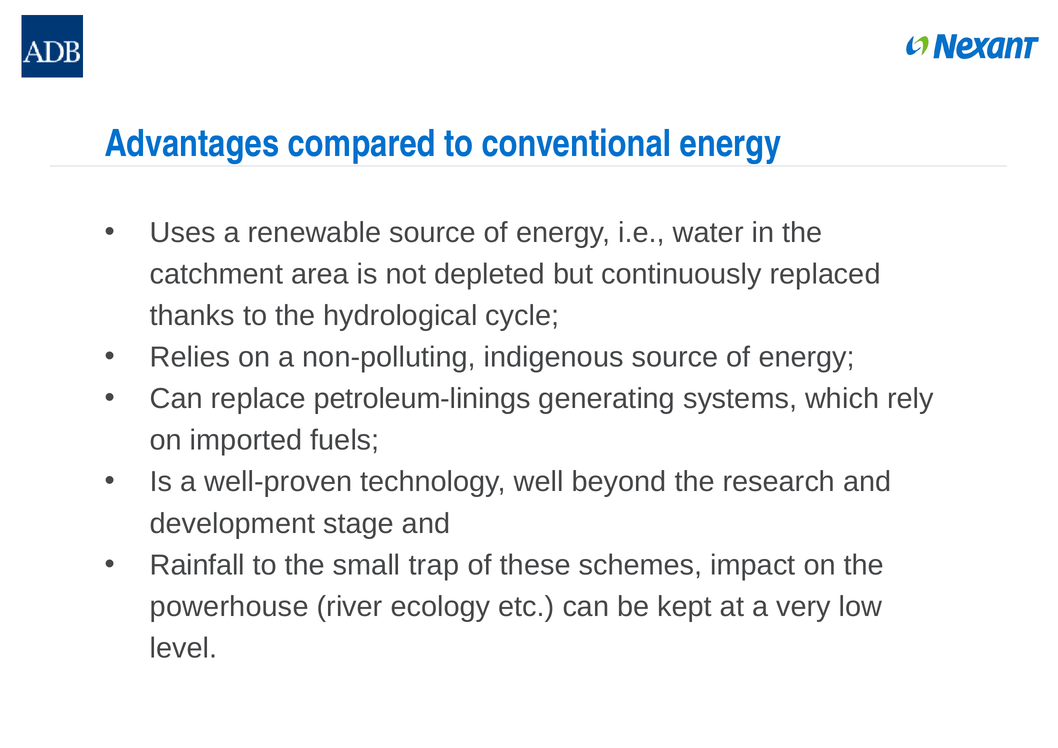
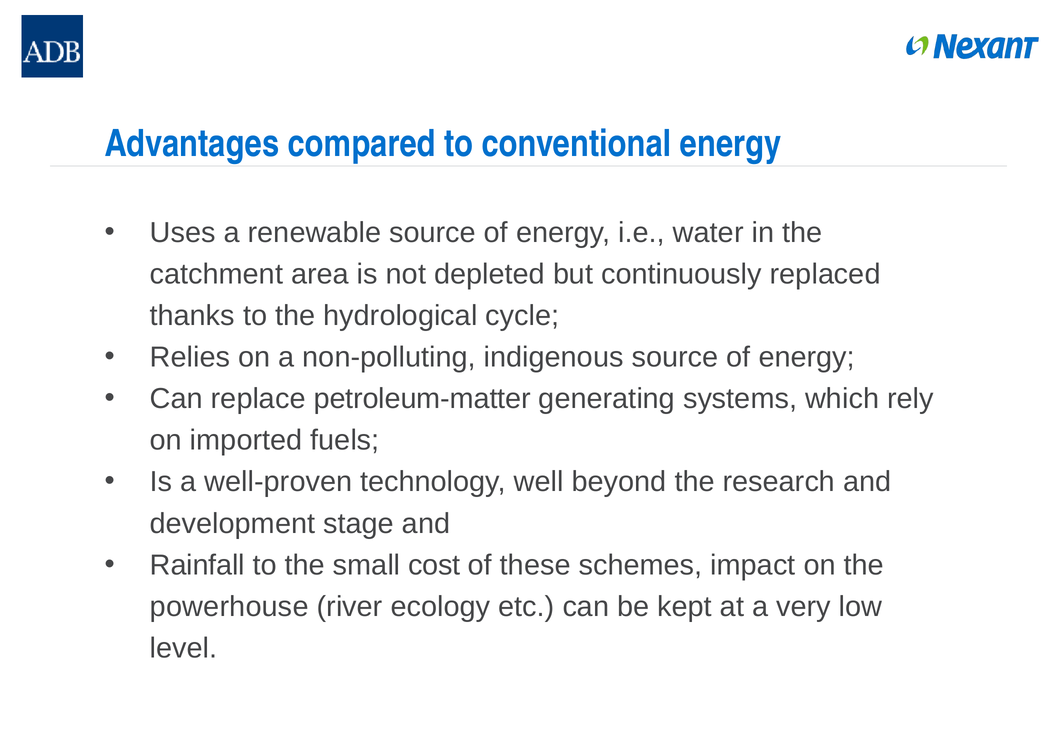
petroleum-linings: petroleum-linings -> petroleum-matter
trap: trap -> cost
